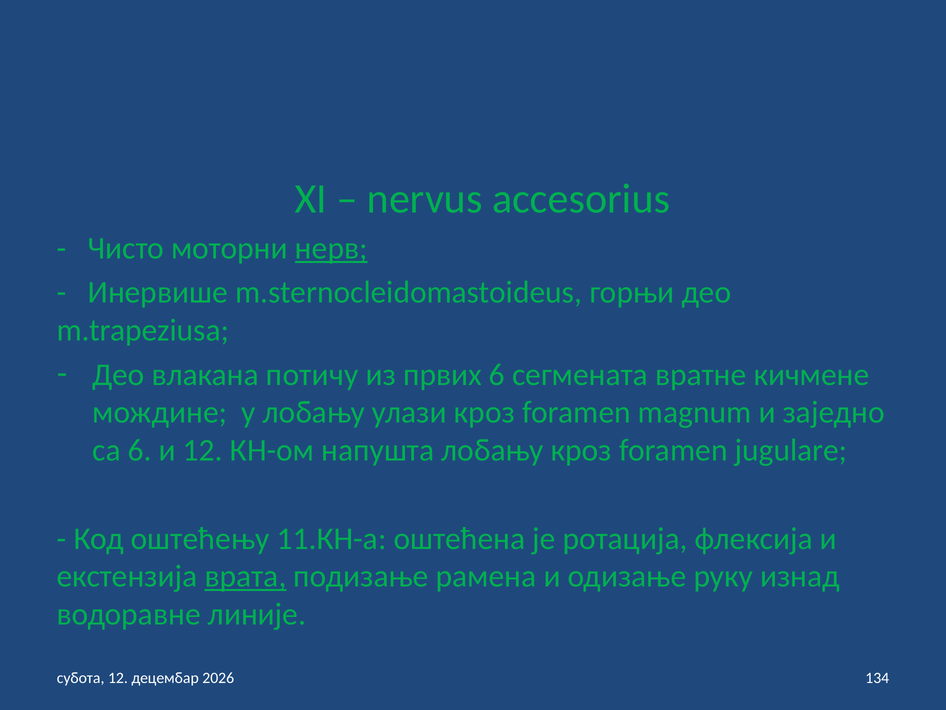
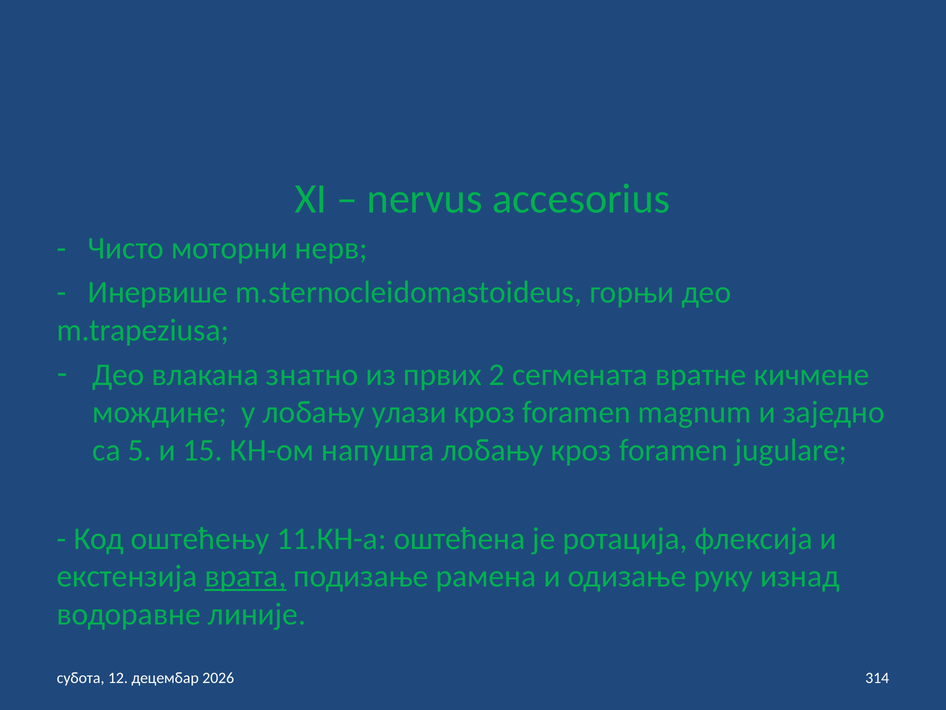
нерв underline: present -> none
потичу: потичу -> знатно
првих 6: 6 -> 2
са 6: 6 -> 5
и 12: 12 -> 15
134: 134 -> 314
